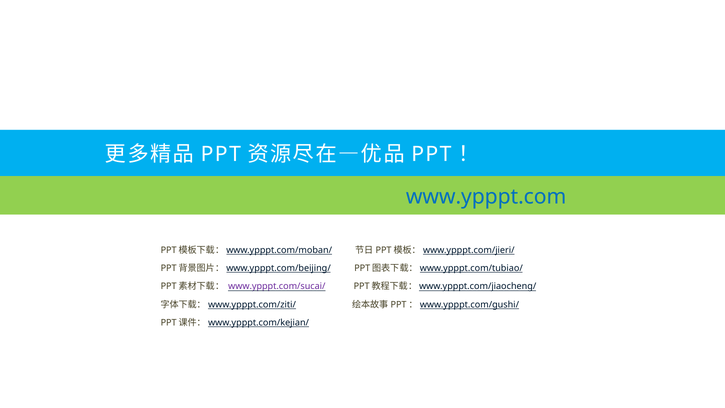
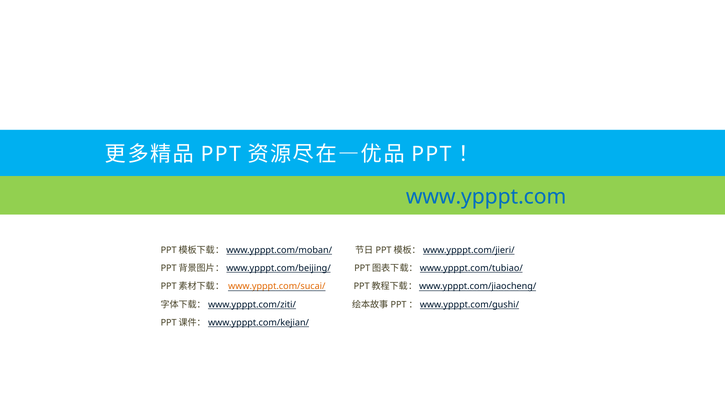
www.ypppt.com/sucai/ colour: purple -> orange
